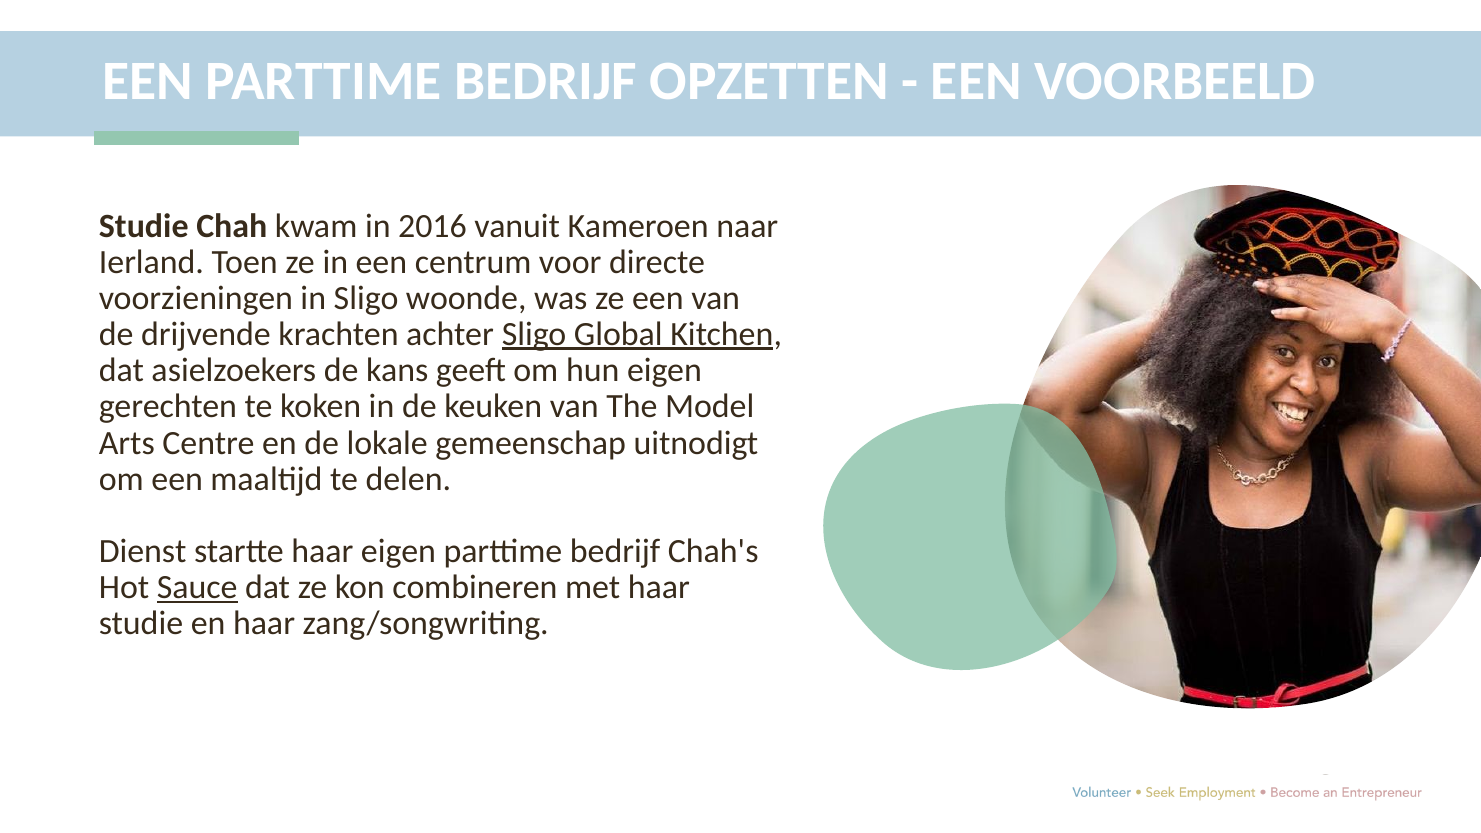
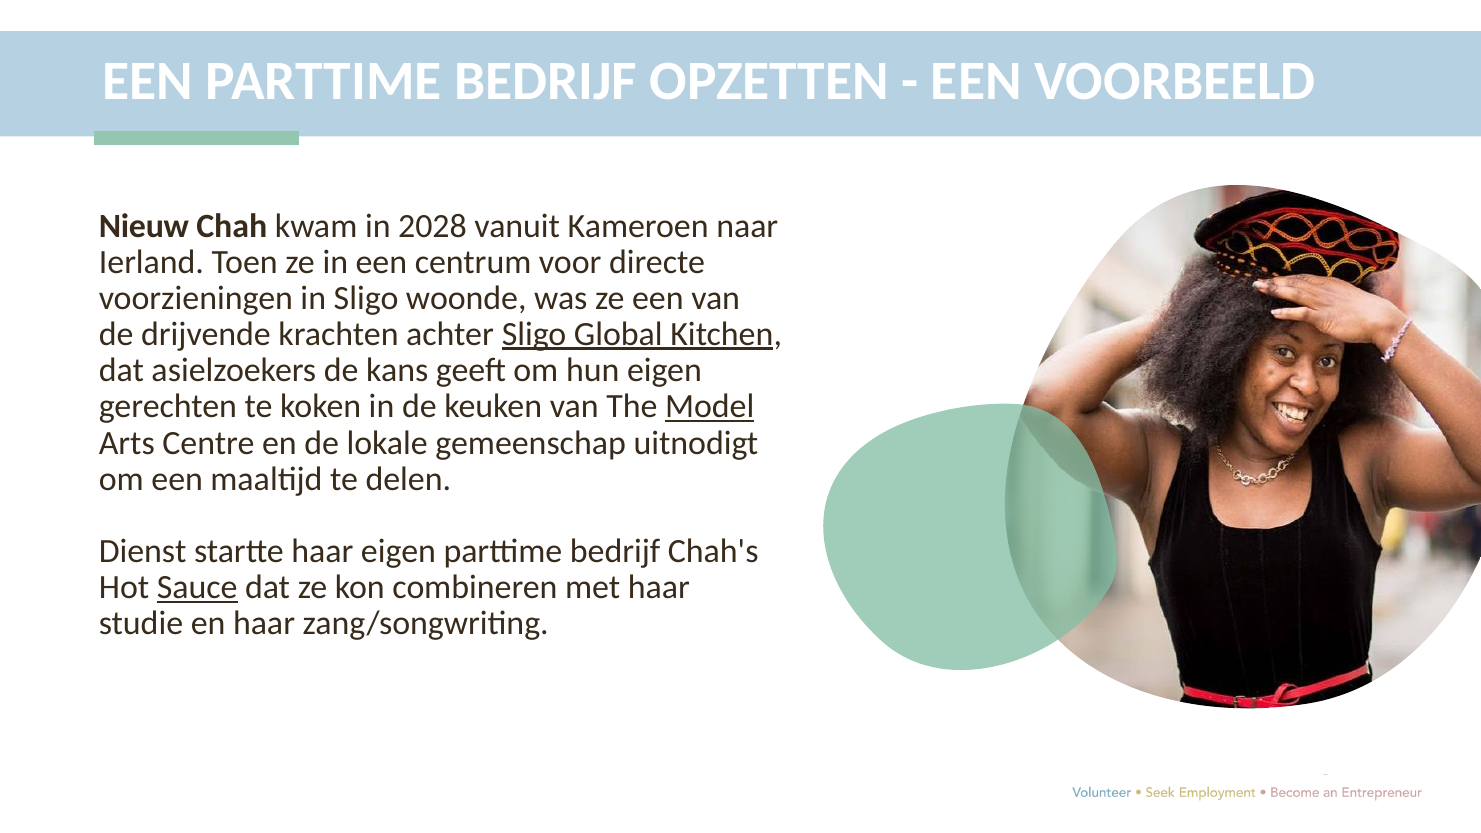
Studie at (144, 226): Studie -> Nieuw
2016: 2016 -> 2028
Model underline: none -> present
